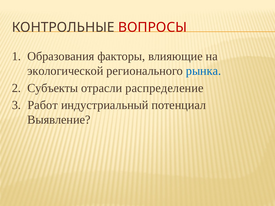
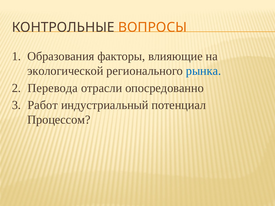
ВОПРОСЫ colour: red -> orange
Субъекты: Субъекты -> Перевода
распределение: распределение -> опосредованно
Выявление: Выявление -> Процессом
